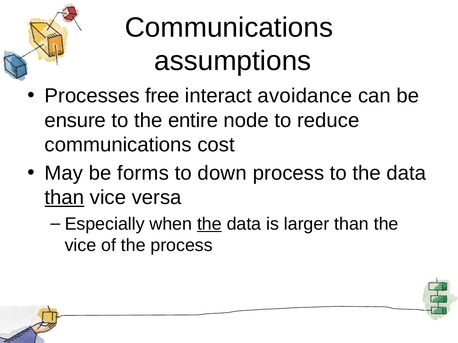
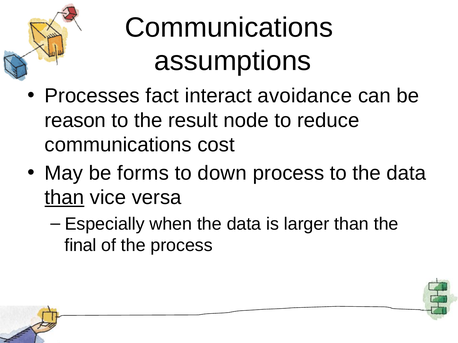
free: free -> fact
ensure: ensure -> reason
entire: entire -> result
the at (209, 224) underline: present -> none
vice at (80, 246): vice -> final
